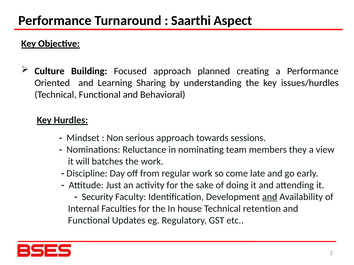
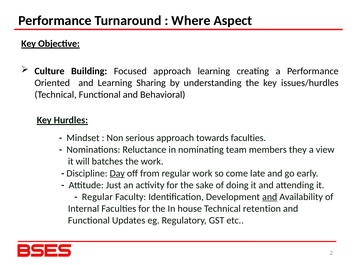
Saarthi: Saarthi -> Where
approach planned: planned -> learning
towards sessions: sessions -> faculties
Day underline: none -> present
Security at (97, 197): Security -> Regular
